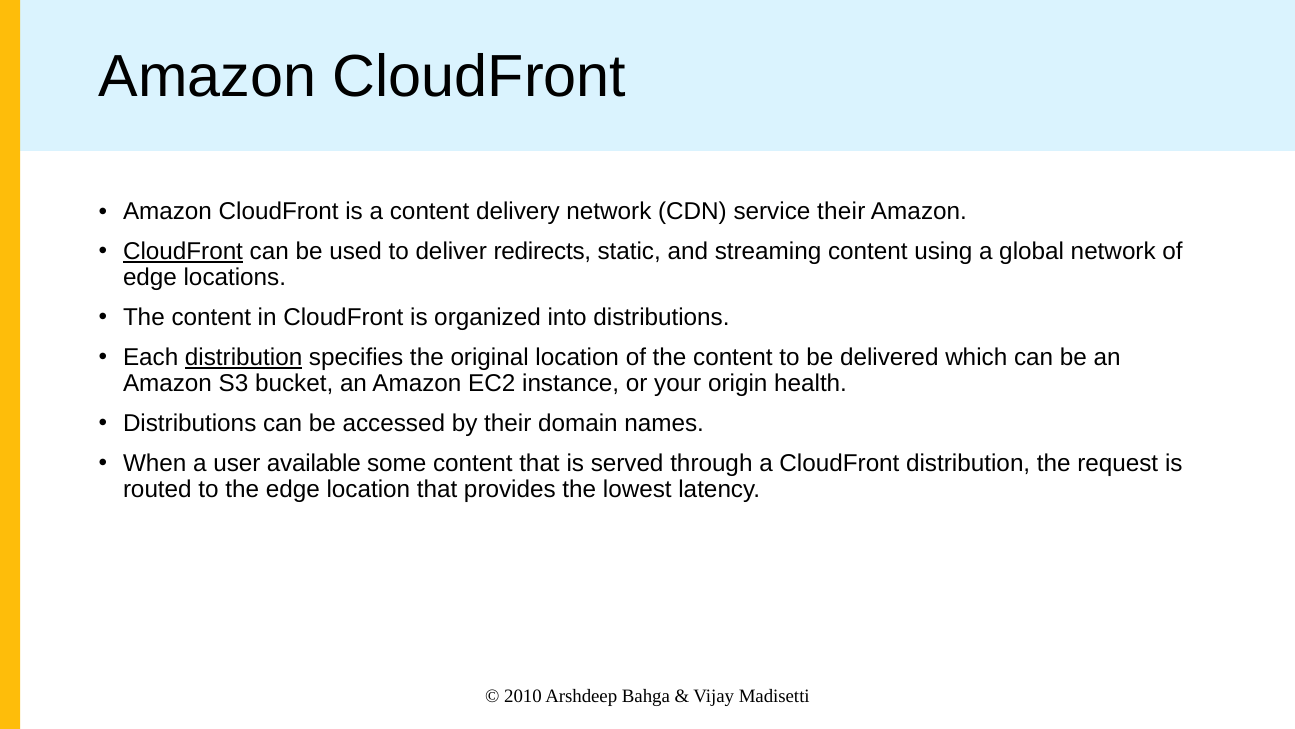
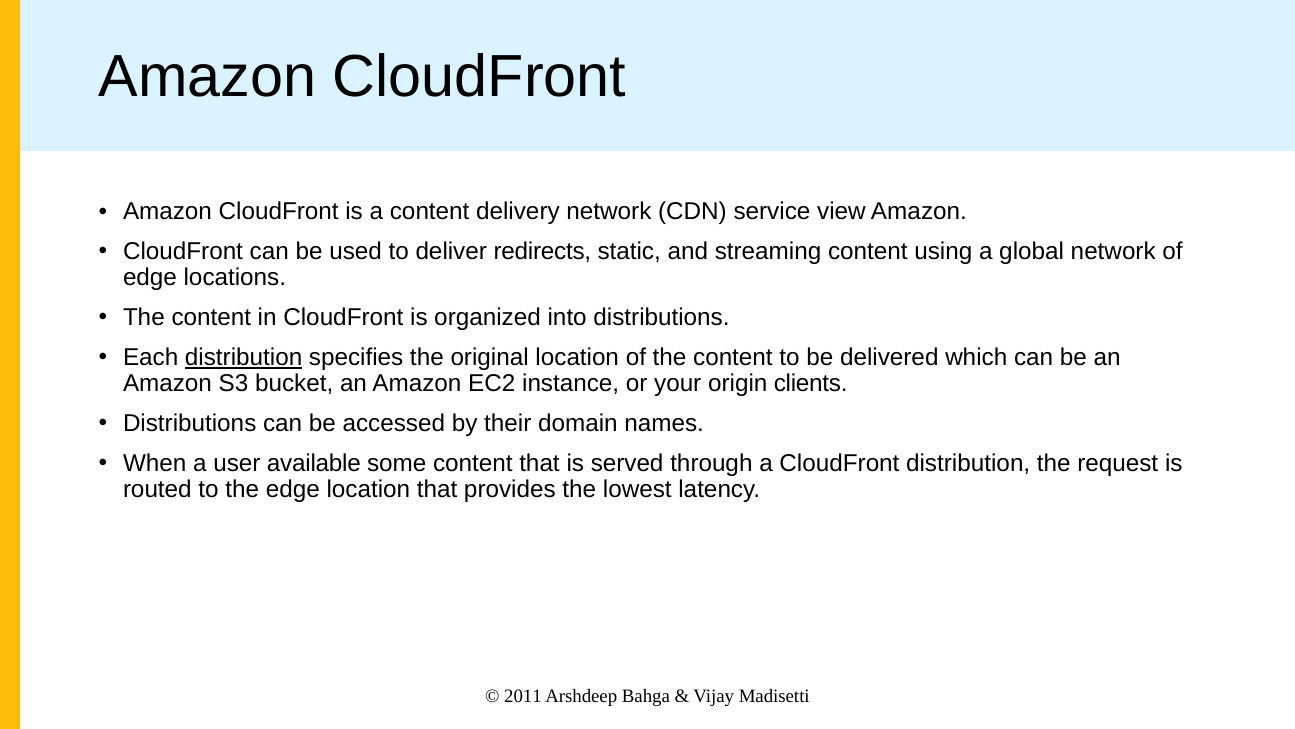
service their: their -> view
CloudFront at (183, 251) underline: present -> none
health: health -> clients
2010: 2010 -> 2011
